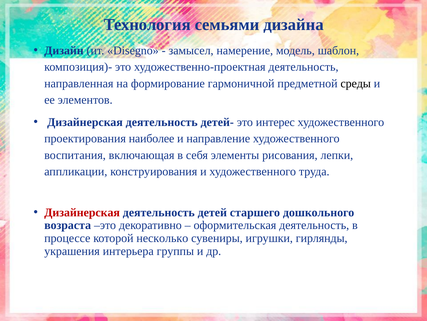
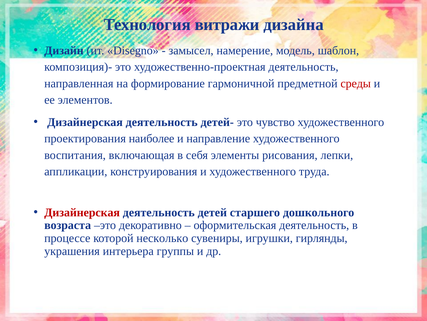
семьями: семьями -> витражи
среды colour: black -> red
интерес: интерес -> чувство
